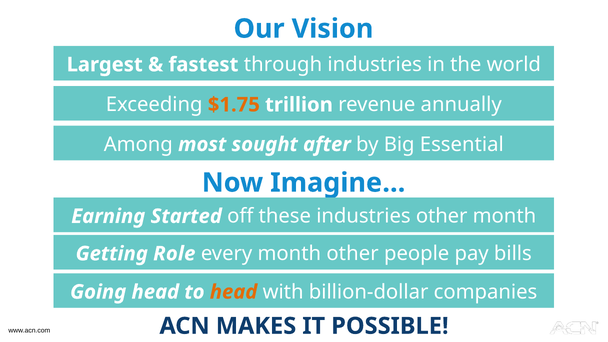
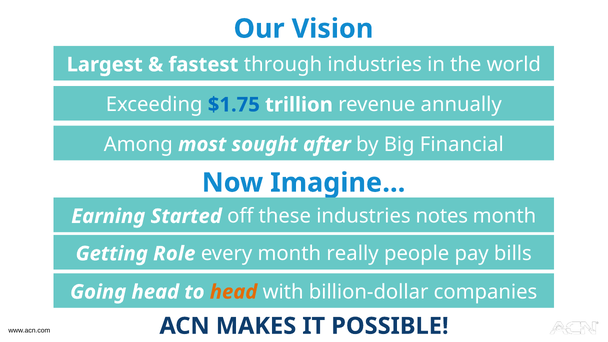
$1.75 colour: orange -> blue
Essential: Essential -> Financial
industries other: other -> notes
month other: other -> really
